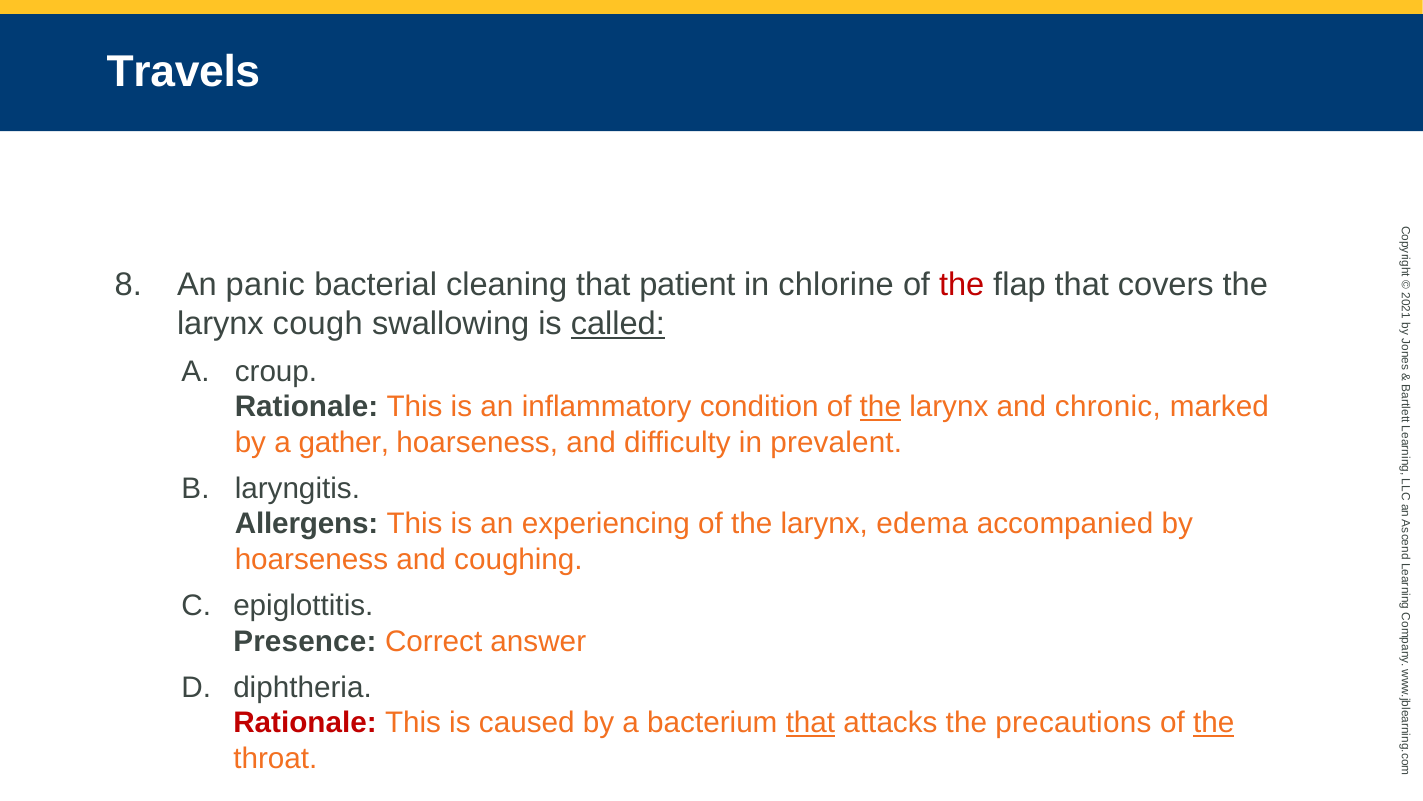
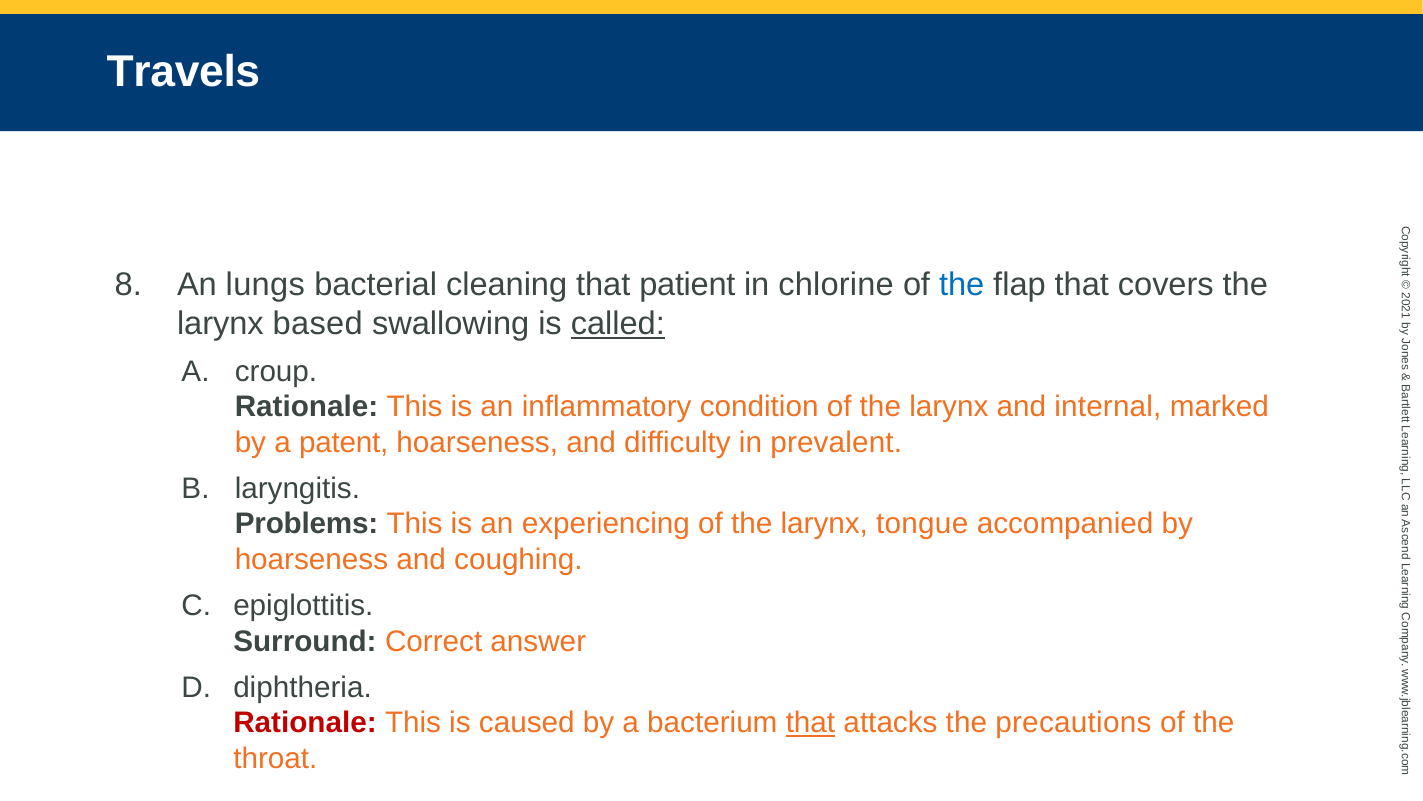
panic: panic -> lungs
the at (962, 284) colour: red -> blue
cough: cough -> based
the at (880, 407) underline: present -> none
chronic: chronic -> internal
gather: gather -> patent
Allergens: Allergens -> Problems
edema: edema -> tongue
Presence: Presence -> Surround
the at (1214, 722) underline: present -> none
